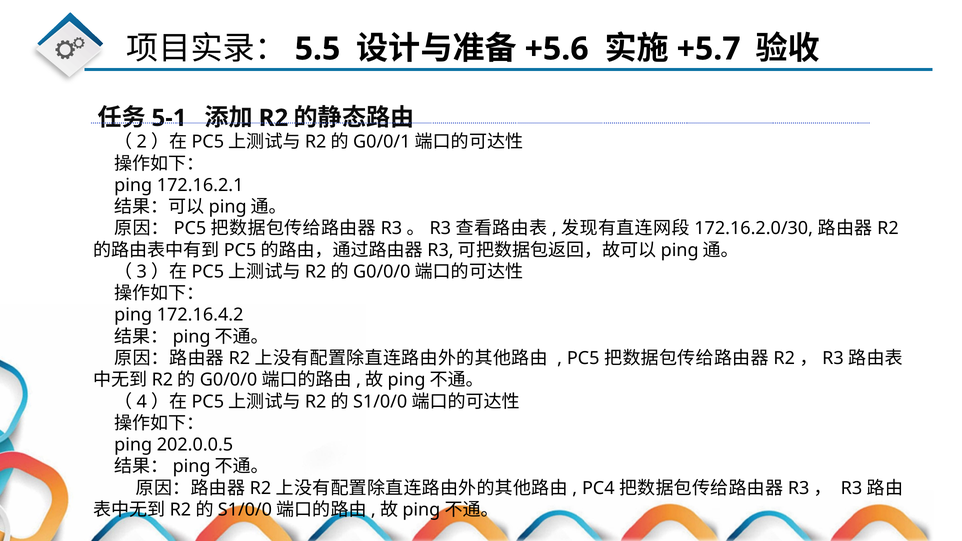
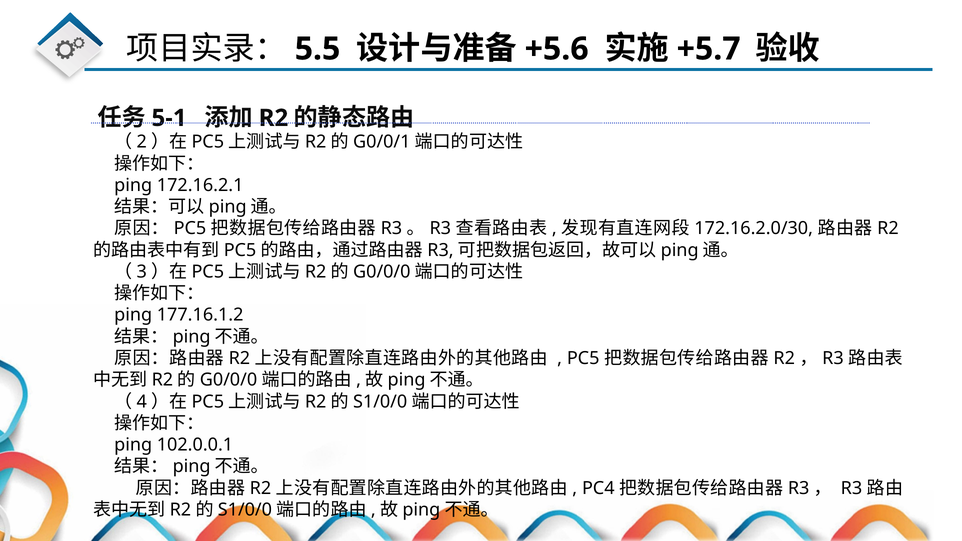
172.16.4.2: 172.16.4.2 -> 177.16.1.2
202.0.0.5: 202.0.0.5 -> 102.0.0.1
